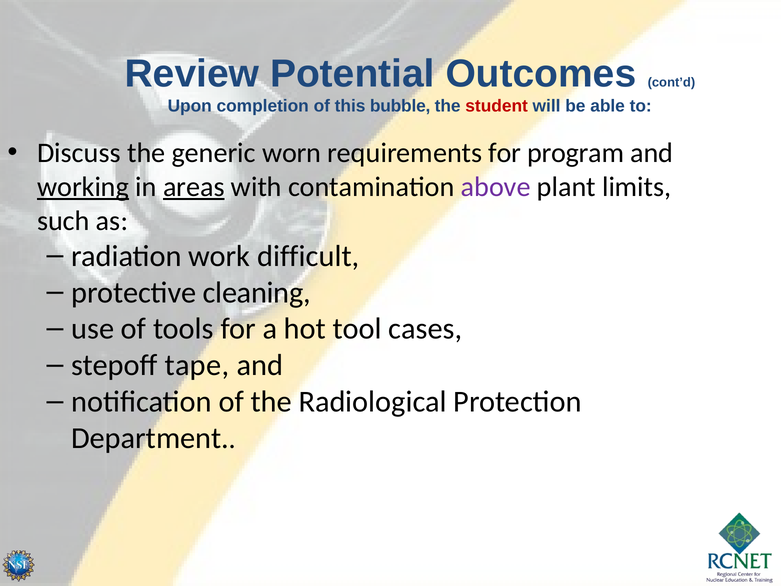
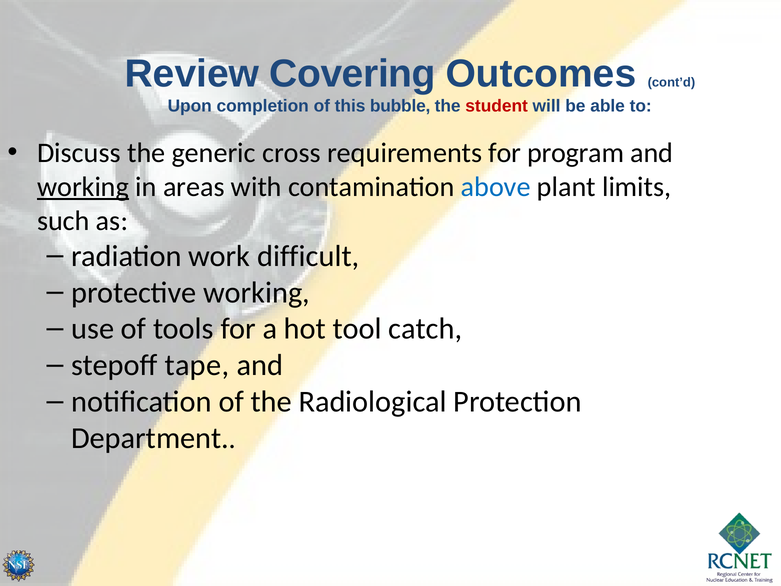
Potential: Potential -> Covering
worn: worn -> cross
areas underline: present -> none
above colour: purple -> blue
protective cleaning: cleaning -> working
cases: cases -> catch
